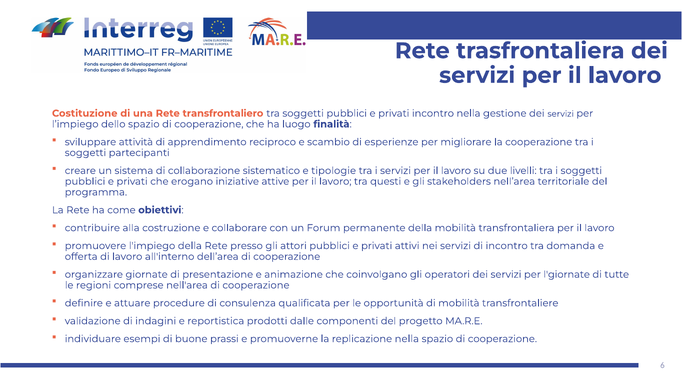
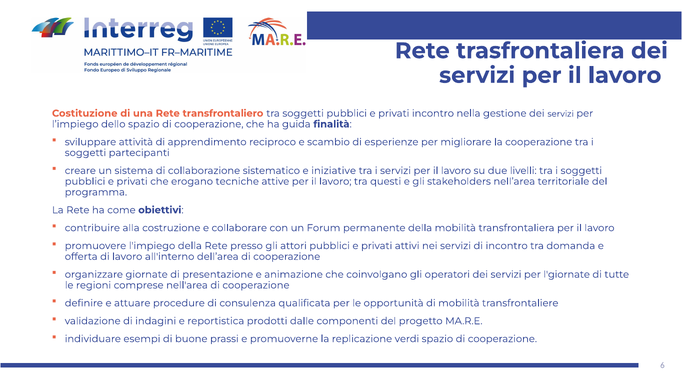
luogo: luogo -> guida
tipologie: tipologie -> iniziative
iniziative: iniziative -> tecniche
replicazione nella: nella -> verdi
